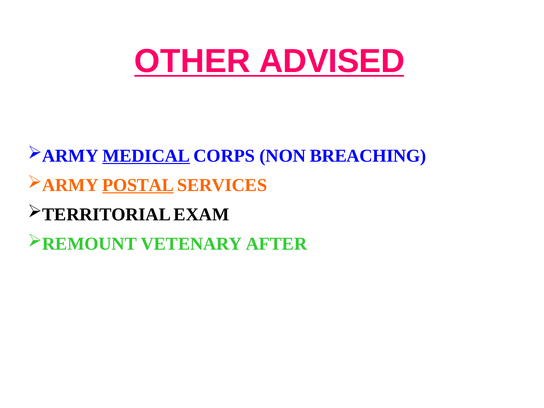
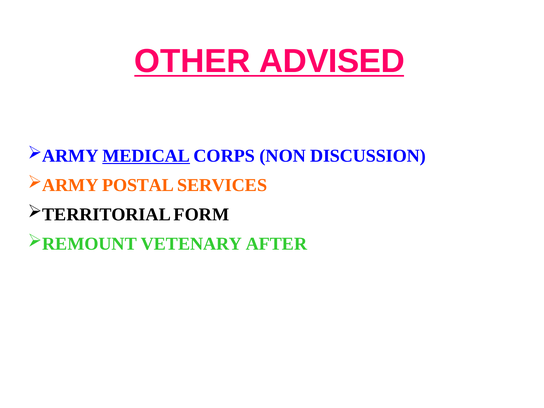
BREACHING: BREACHING -> DISCUSSION
POSTAL underline: present -> none
EXAM: EXAM -> FORM
